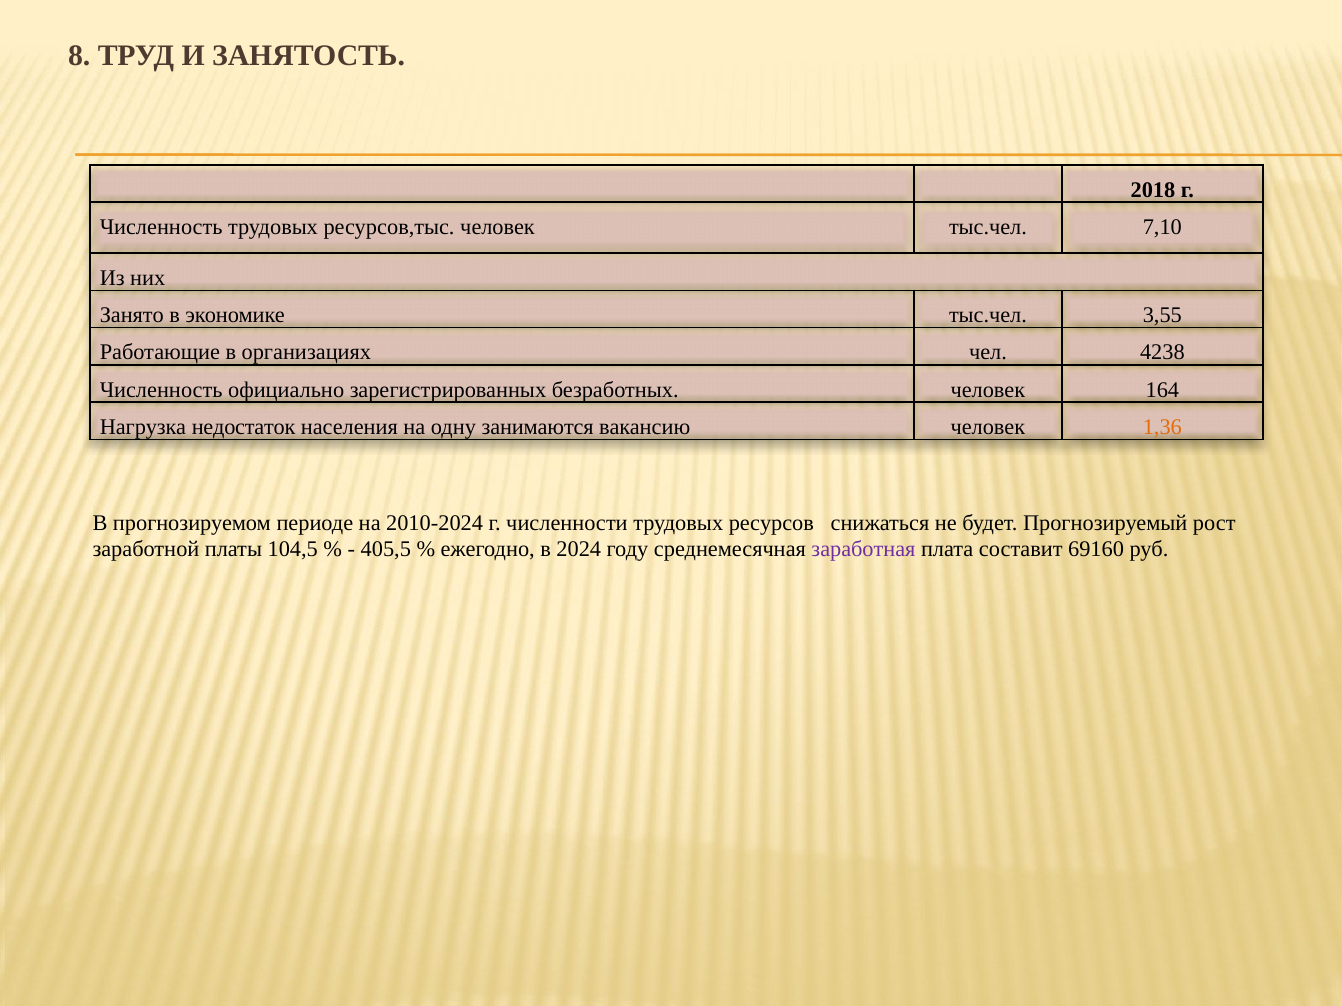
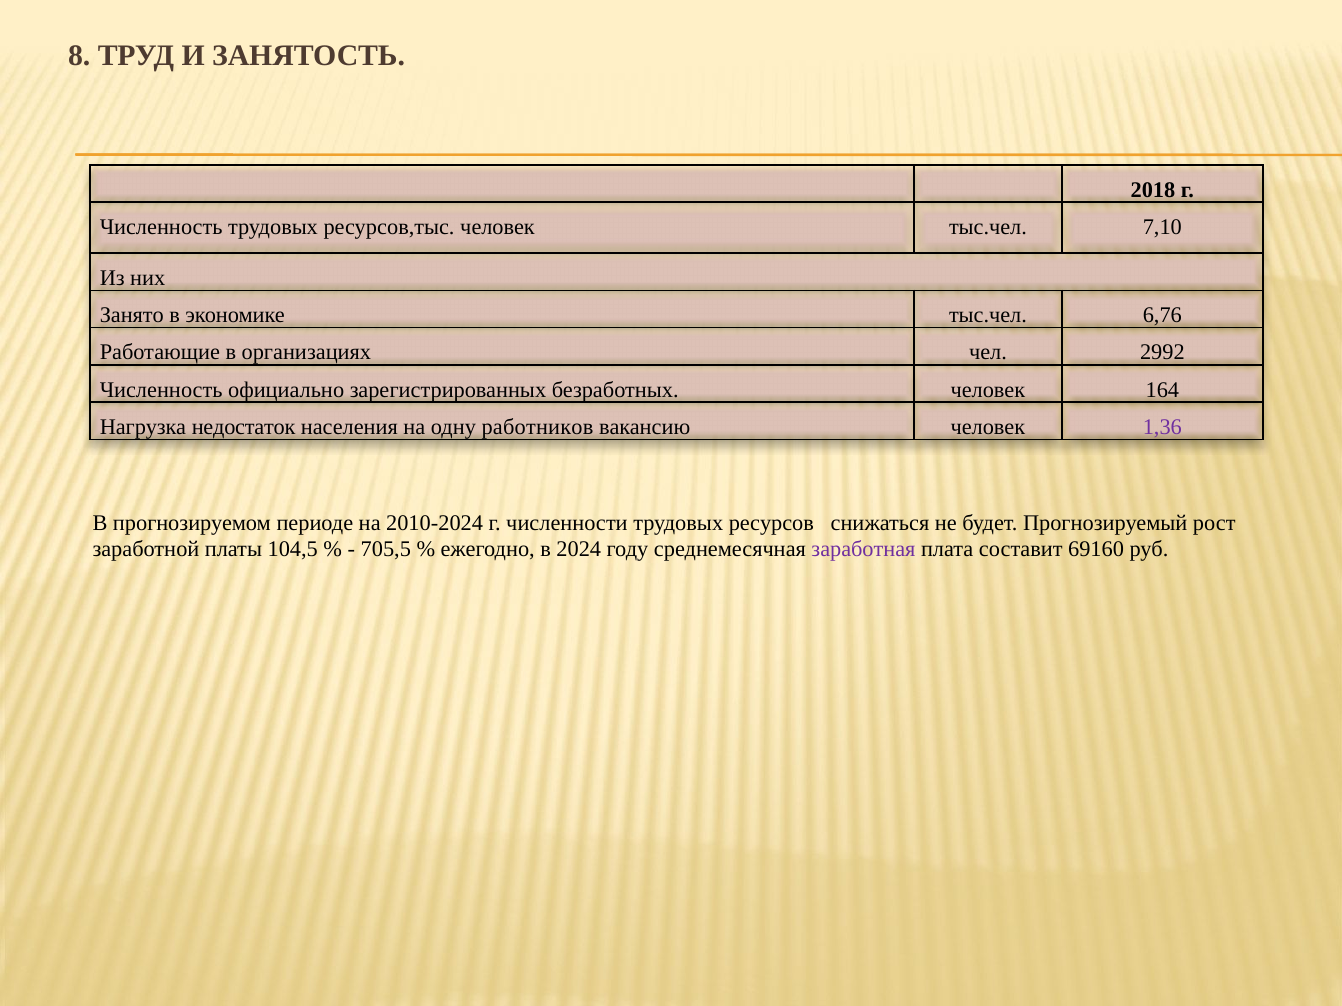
3,55: 3,55 -> 6,76
4238: 4238 -> 2992
занимаются: занимаются -> работников
1,36 colour: orange -> purple
405,5: 405,5 -> 705,5
